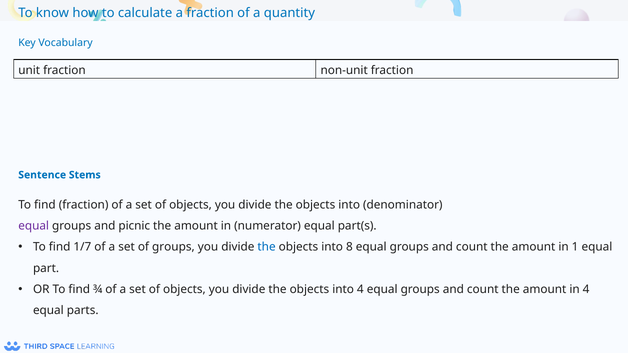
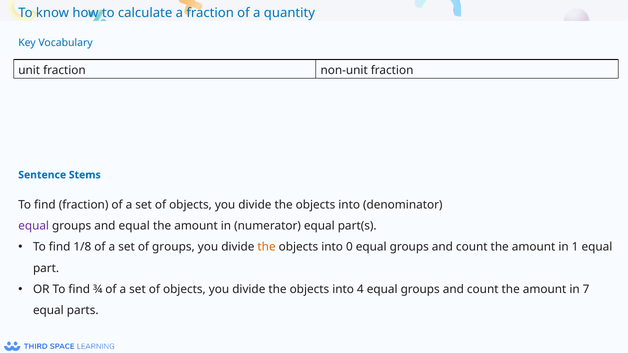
and picnic: picnic -> equal
1/7: 1/7 -> 1/8
the at (267, 247) colour: blue -> orange
8: 8 -> 0
in 4: 4 -> 7
